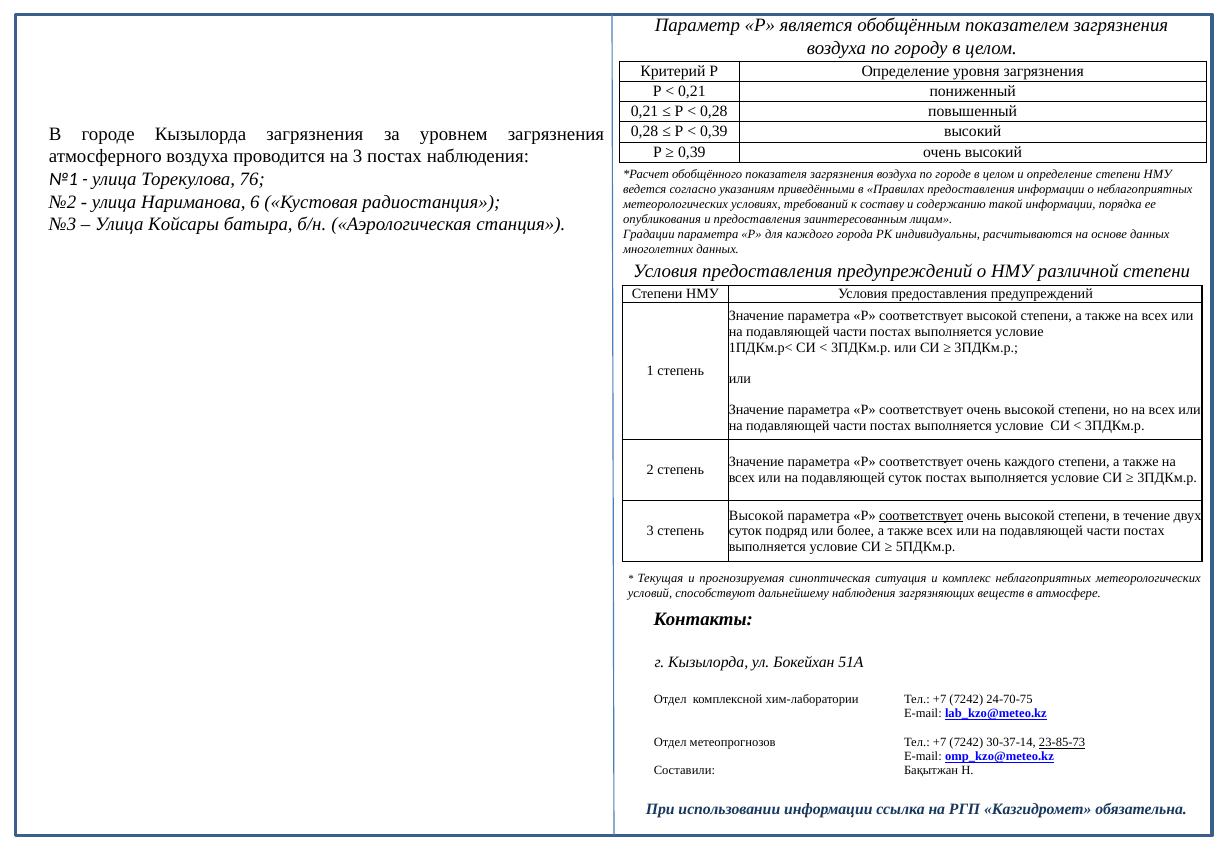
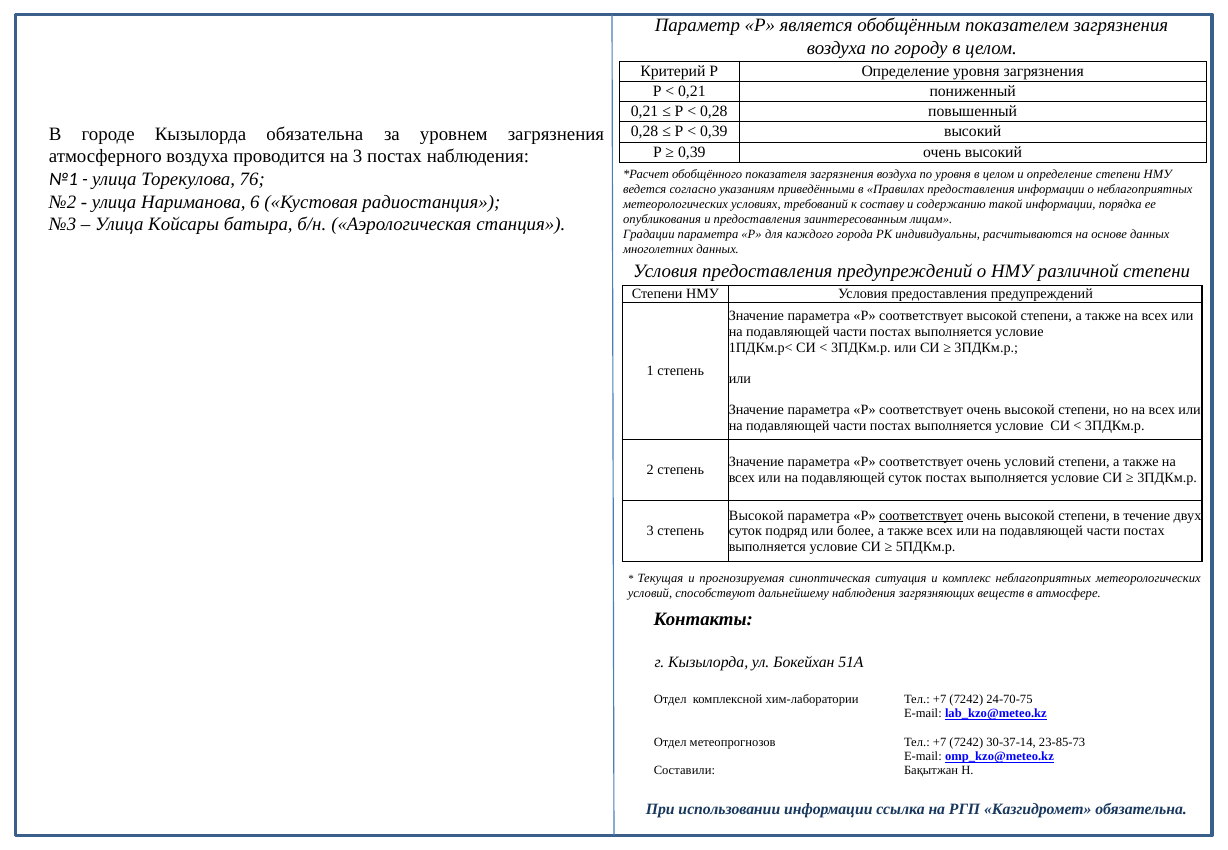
Кызылорда загрязнения: загрязнения -> обязательна
по городе: городе -> уровня
очень каждого: каждого -> условий
23-85-73 underline: present -> none
